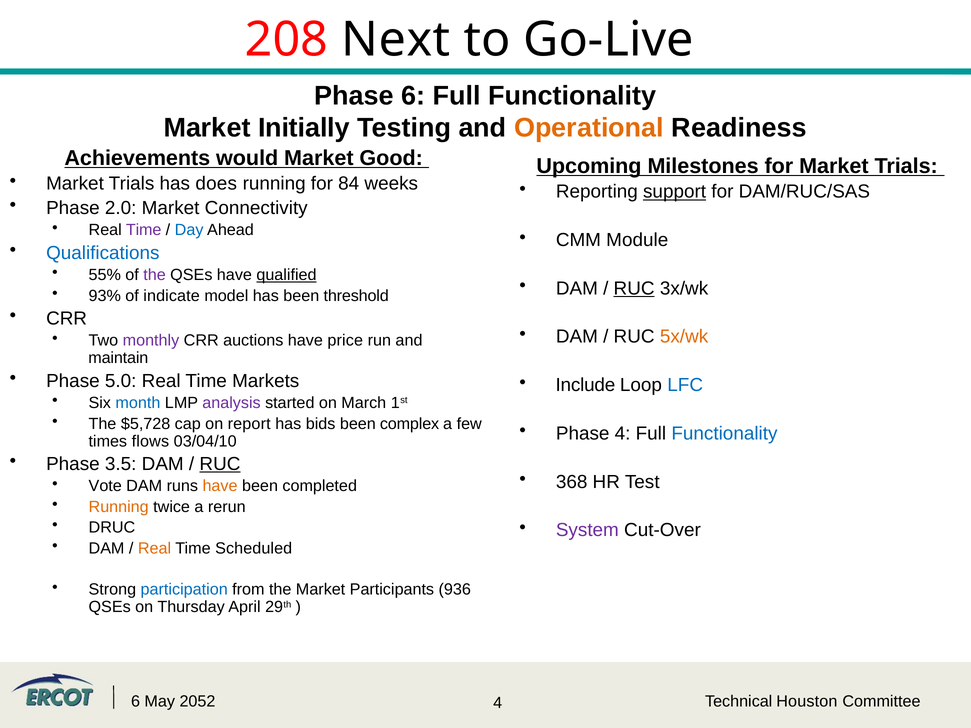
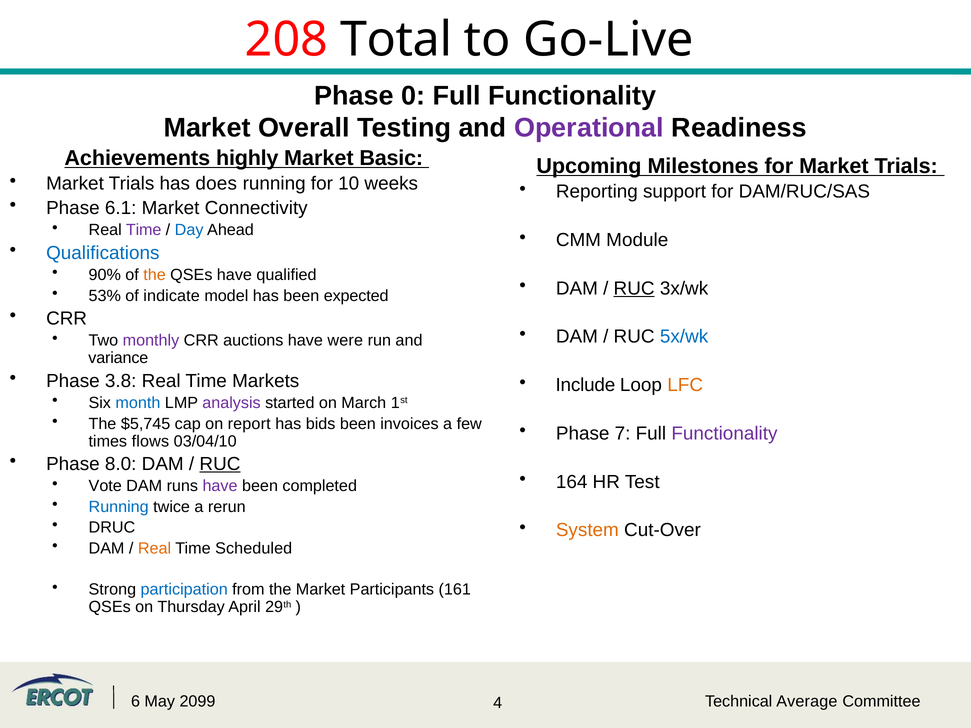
Next: Next -> Total
Phase 6: 6 -> 0
Initially: Initially -> Overall
Operational colour: orange -> purple
would: would -> highly
Good: Good -> Basic
84: 84 -> 10
support underline: present -> none
2.0: 2.0 -> 6.1
55%: 55% -> 90%
the at (155, 275) colour: purple -> orange
qualified underline: present -> none
93%: 93% -> 53%
threshold: threshold -> expected
5x/wk colour: orange -> blue
price: price -> were
maintain: maintain -> variance
5.0: 5.0 -> 3.8
LFC colour: blue -> orange
$5,728: $5,728 -> $5,745
complex: complex -> invoices
Phase 4: 4 -> 7
Functionality at (724, 434) colour: blue -> purple
3.5: 3.5 -> 8.0
368: 368 -> 164
have at (220, 486) colour: orange -> purple
Running at (119, 507) colour: orange -> blue
System colour: purple -> orange
936: 936 -> 161
2052: 2052 -> 2099
Houston: Houston -> Average
